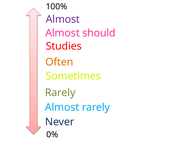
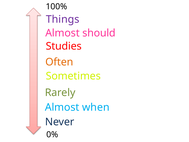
Almost at (63, 19): Almost -> Things
Almost rarely: rarely -> when
